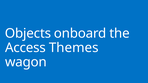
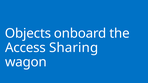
Themes: Themes -> Sharing
